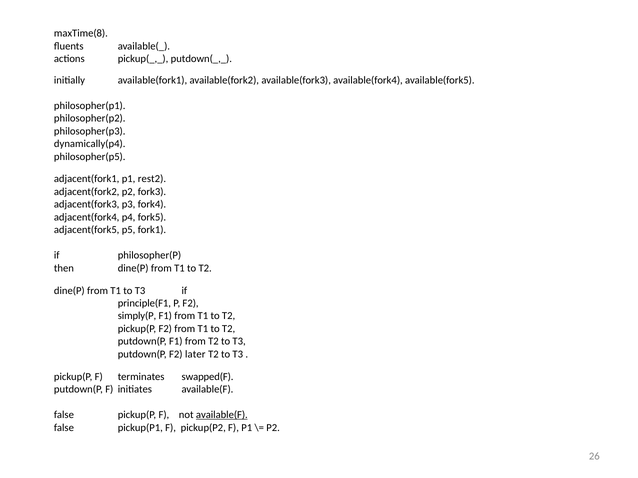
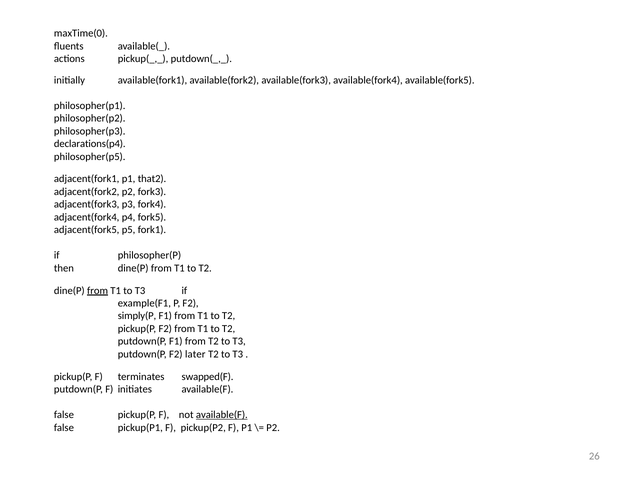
maxTime(8: maxTime(8 -> maxTime(0
dynamically(p4: dynamically(p4 -> declarations(p4
rest2: rest2 -> that2
from at (98, 291) underline: none -> present
principle(F1: principle(F1 -> example(F1
